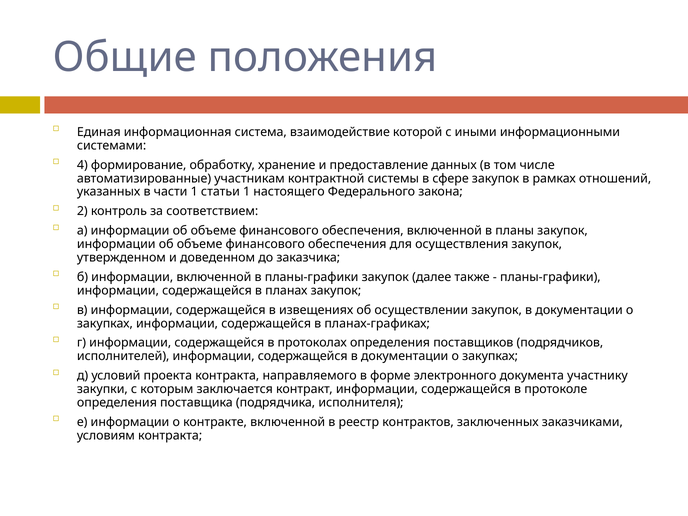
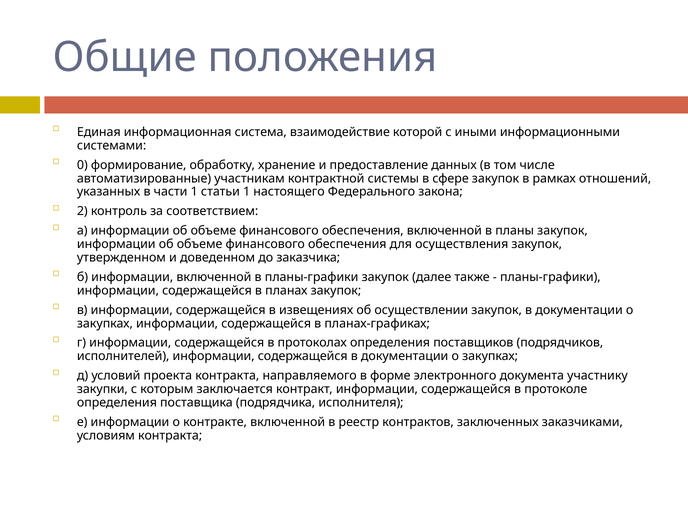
4: 4 -> 0
